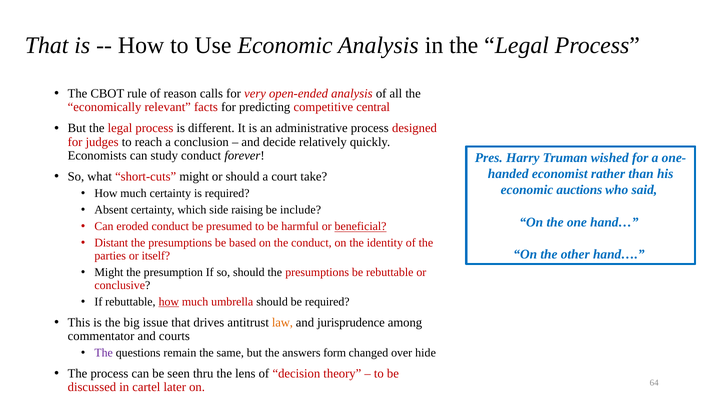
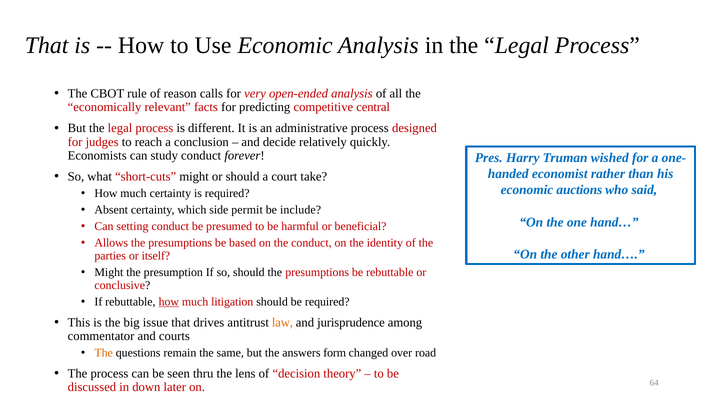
raising: raising -> permit
eroded: eroded -> setting
beneficial underline: present -> none
Distant: Distant -> Allows
umbrella: umbrella -> litigation
The at (104, 353) colour: purple -> orange
hide: hide -> road
cartel: cartel -> down
